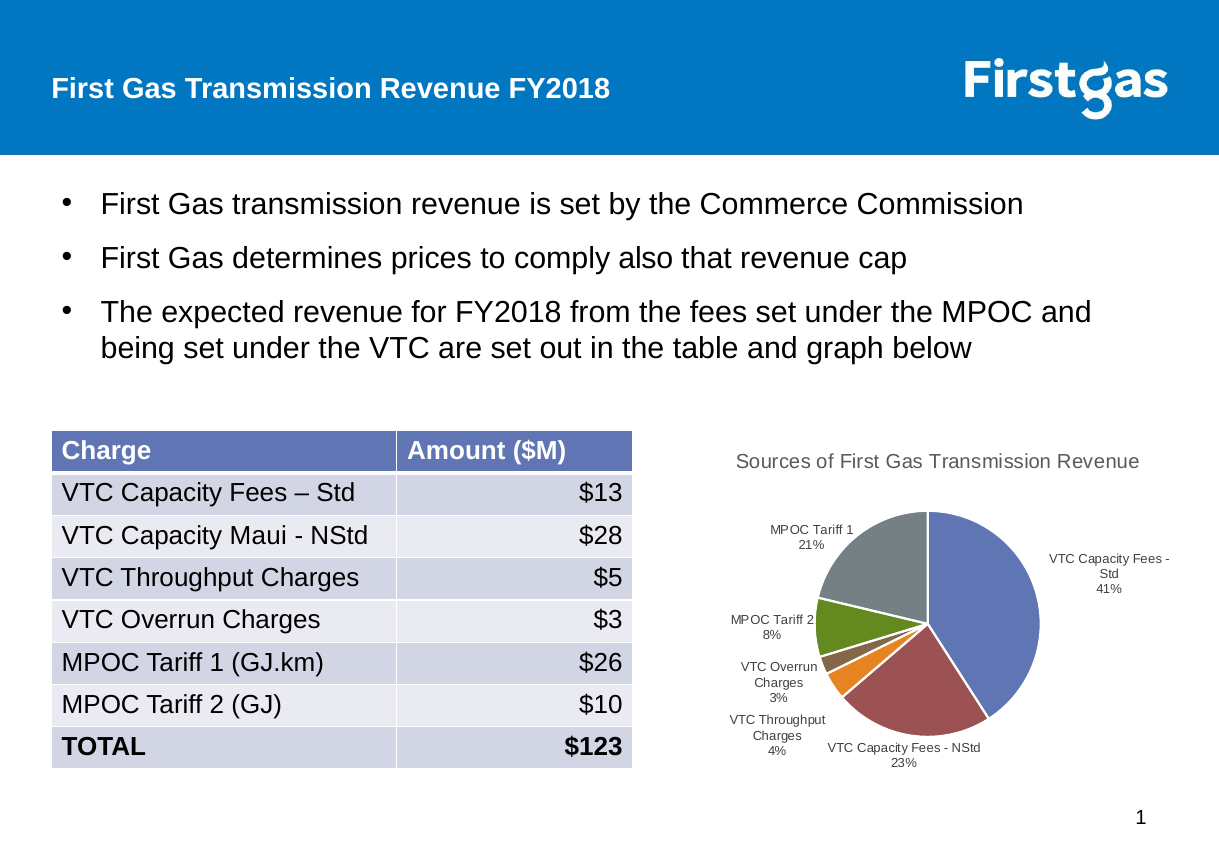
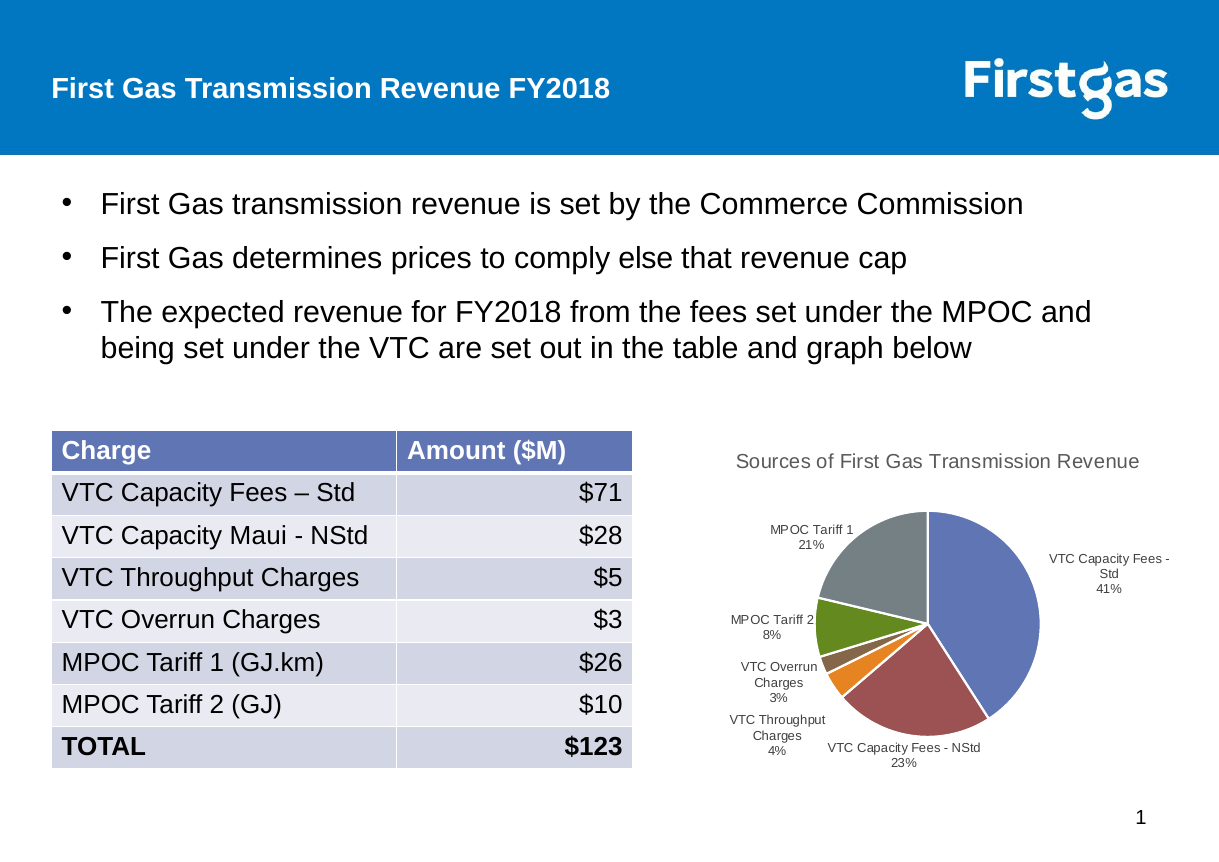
also: also -> else
$13: $13 -> $71
